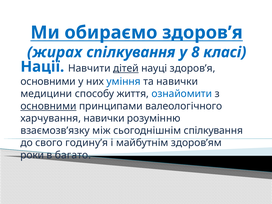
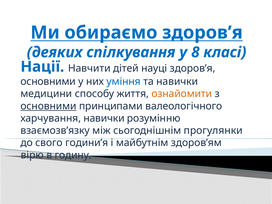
жирах: жирах -> деяких
дітей underline: present -> none
ознайомити colour: blue -> orange
сьогоднішнім спілкування: спілкування -> прогулянки
годину’я: годину’я -> години’я
роки: роки -> вірю
багато: багато -> годину
